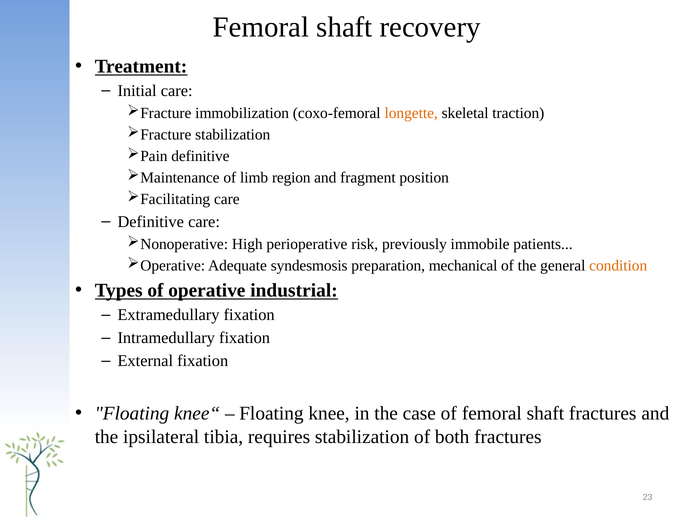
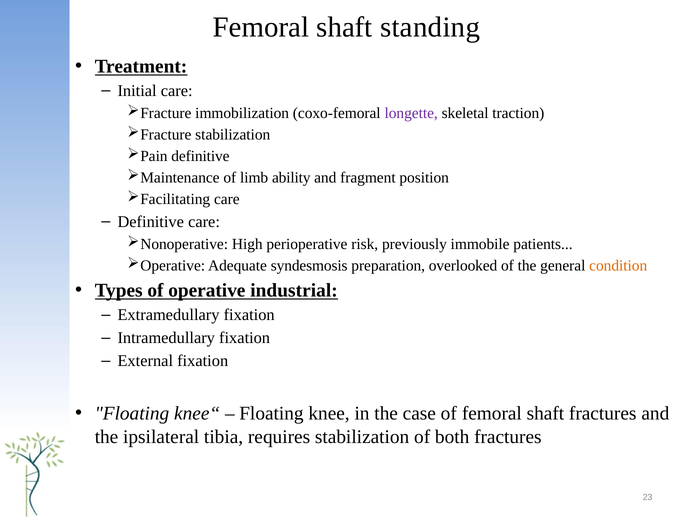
recovery: recovery -> standing
longette colour: orange -> purple
region: region -> ability
mechanical: mechanical -> overlooked
